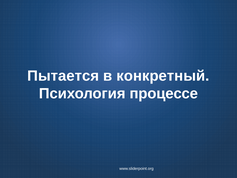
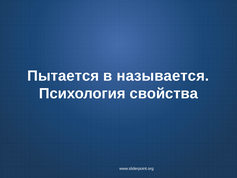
конкретный: конкретный -> называется
процессе: процессе -> свойства
